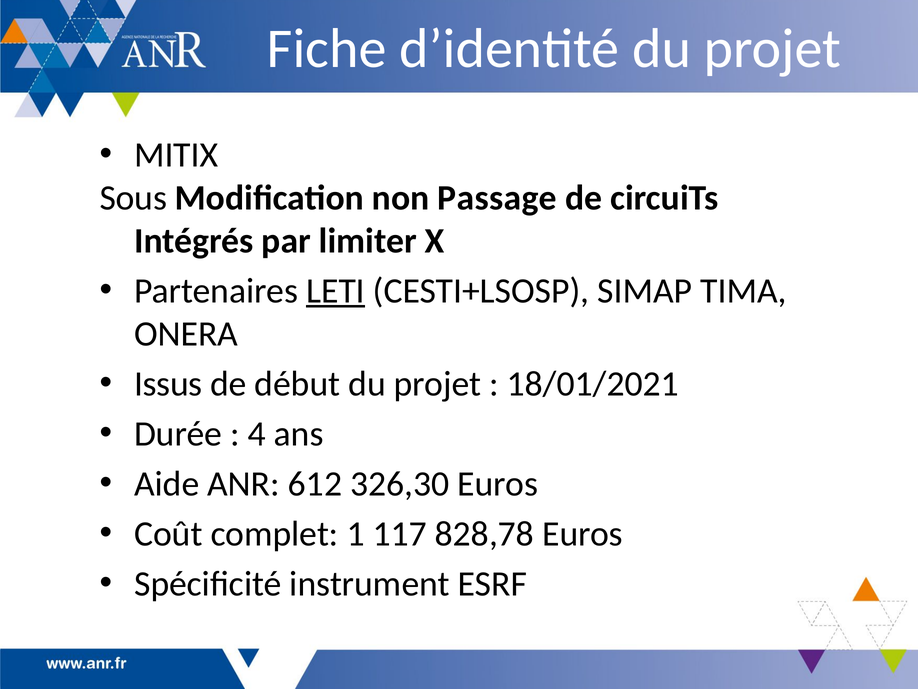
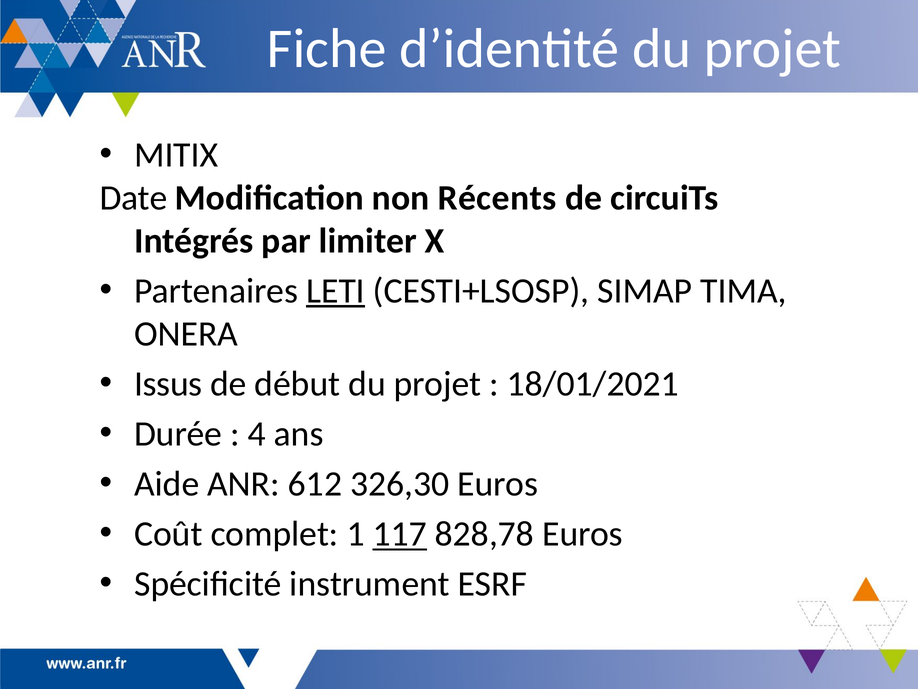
Sous: Sous -> Date
Passage: Passage -> Récents
117 underline: none -> present
